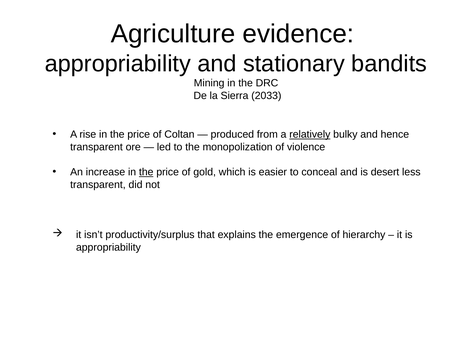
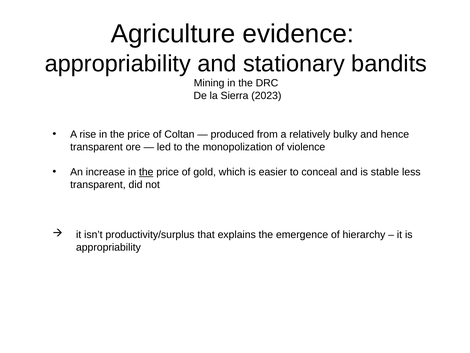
2033: 2033 -> 2023
relatively underline: present -> none
desert: desert -> stable
